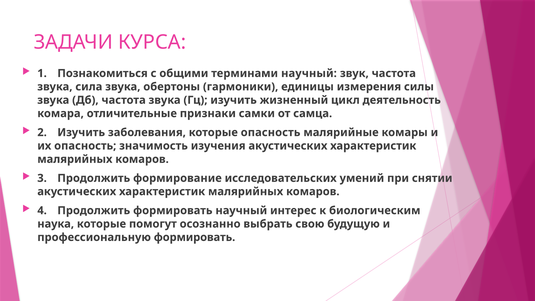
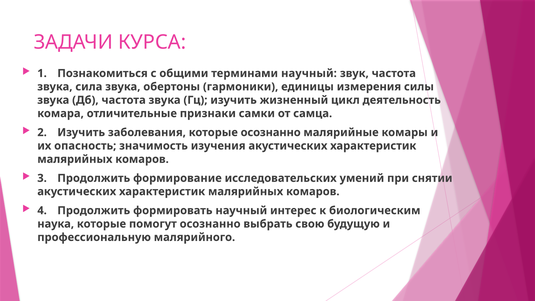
которые опасность: опасность -> осознанно
профессиональную формировать: формировать -> малярийного
